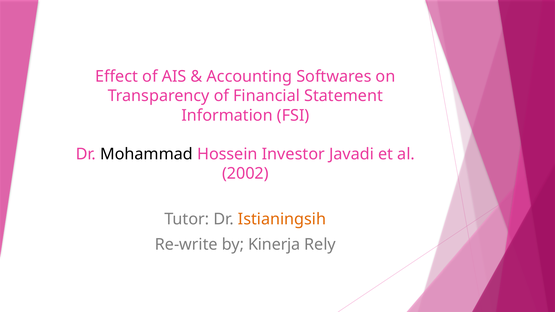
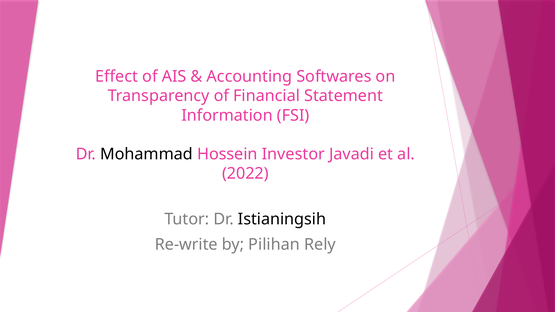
2002: 2002 -> 2022
Istianingsih colour: orange -> black
Kinerja: Kinerja -> Pilihan
